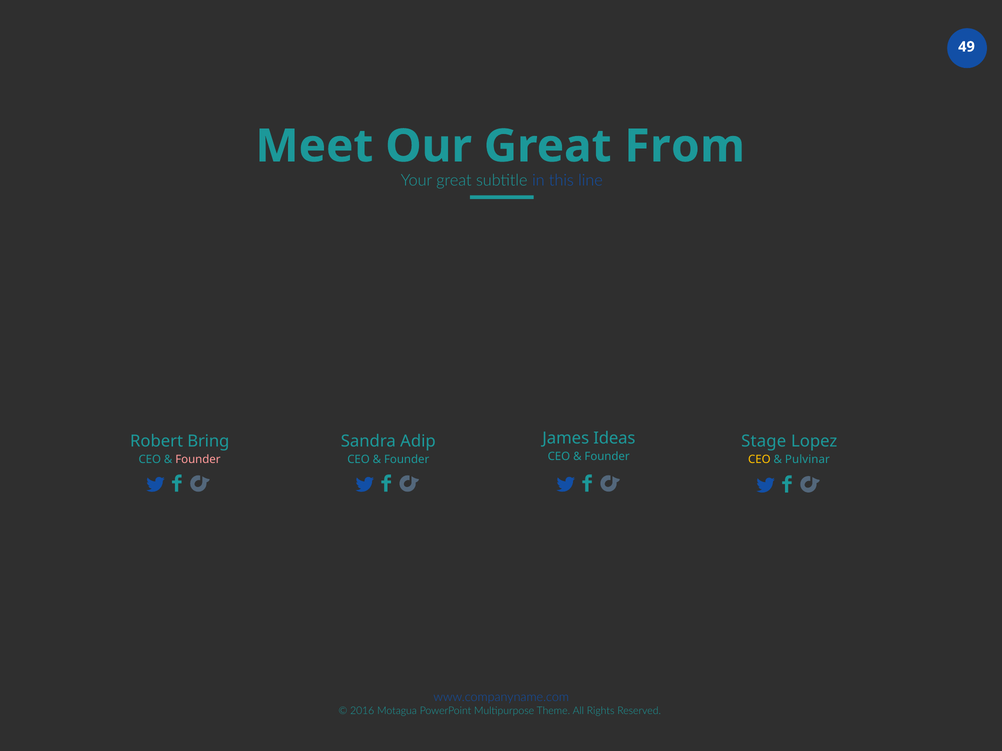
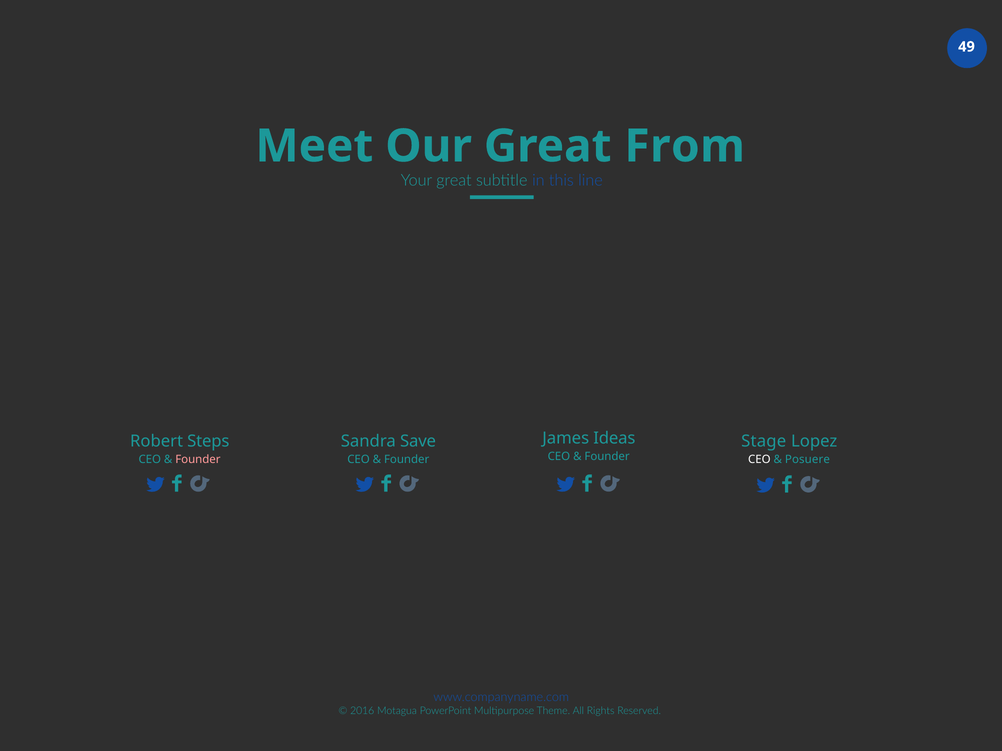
Bring: Bring -> Steps
Adip: Adip -> Save
CEO at (759, 460) colour: yellow -> white
Pulvinar: Pulvinar -> Posuere
